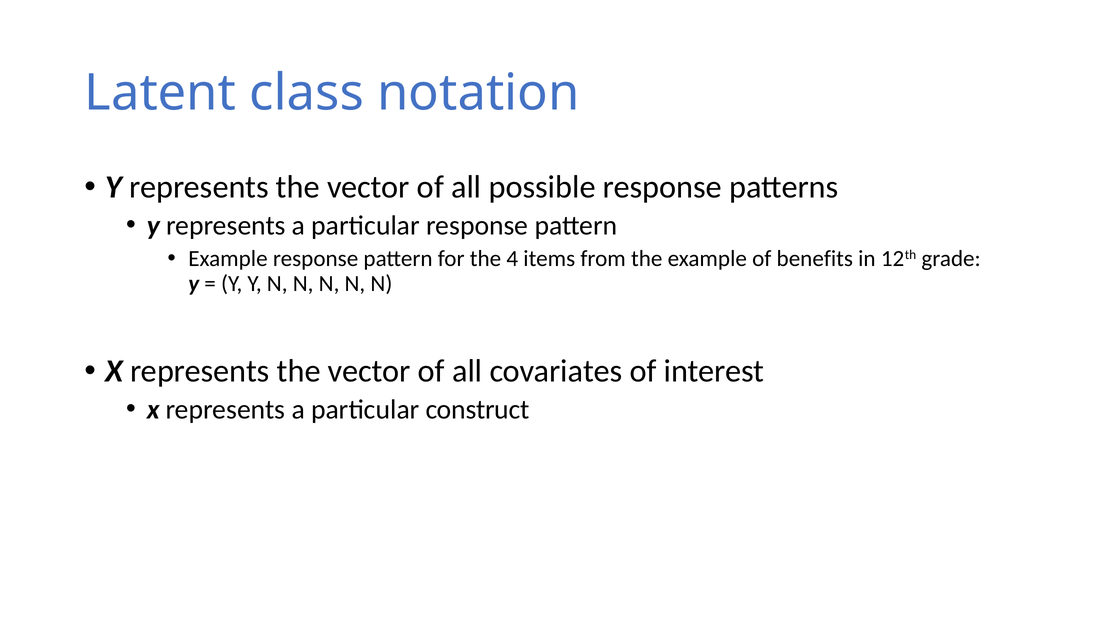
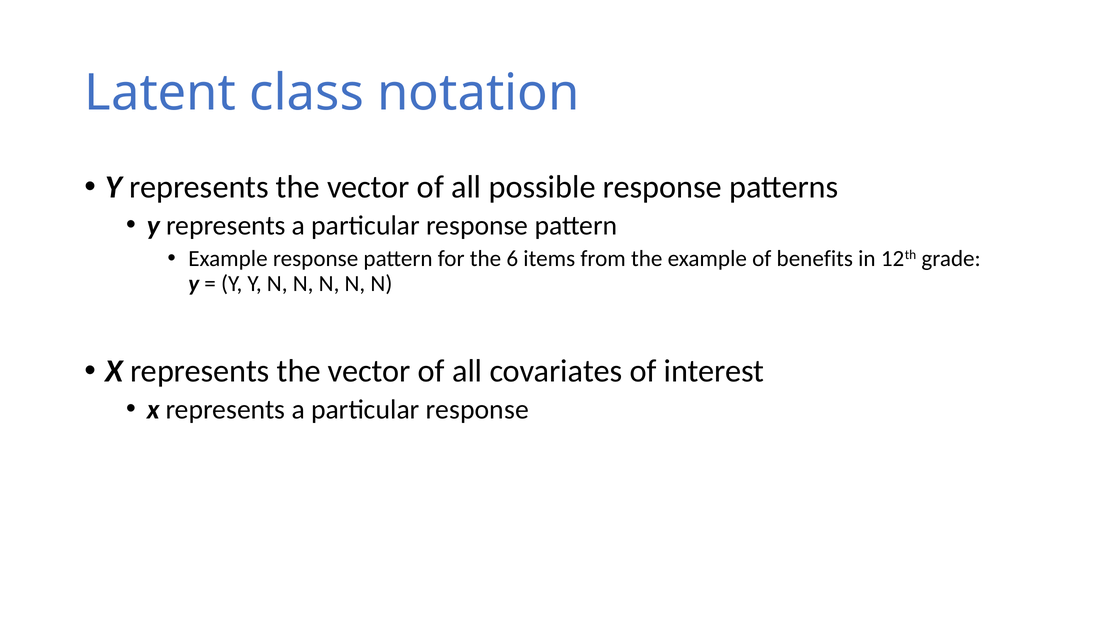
4: 4 -> 6
construct at (477, 410): construct -> response
